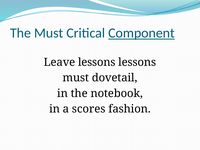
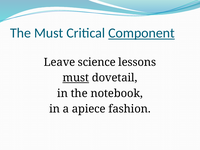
Leave lessons: lessons -> science
must at (76, 78) underline: none -> present
scores: scores -> apiece
